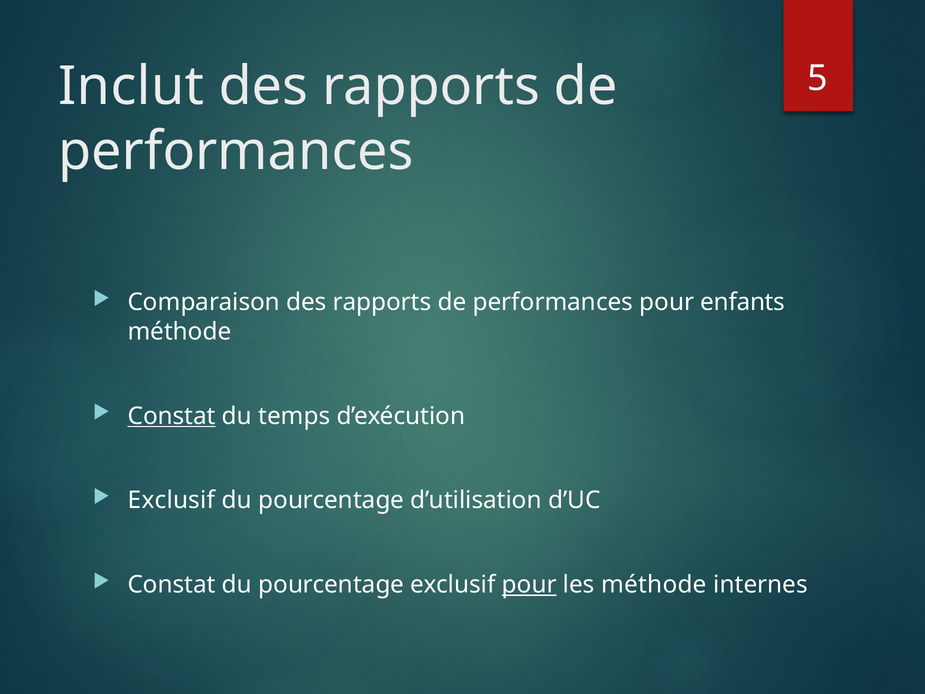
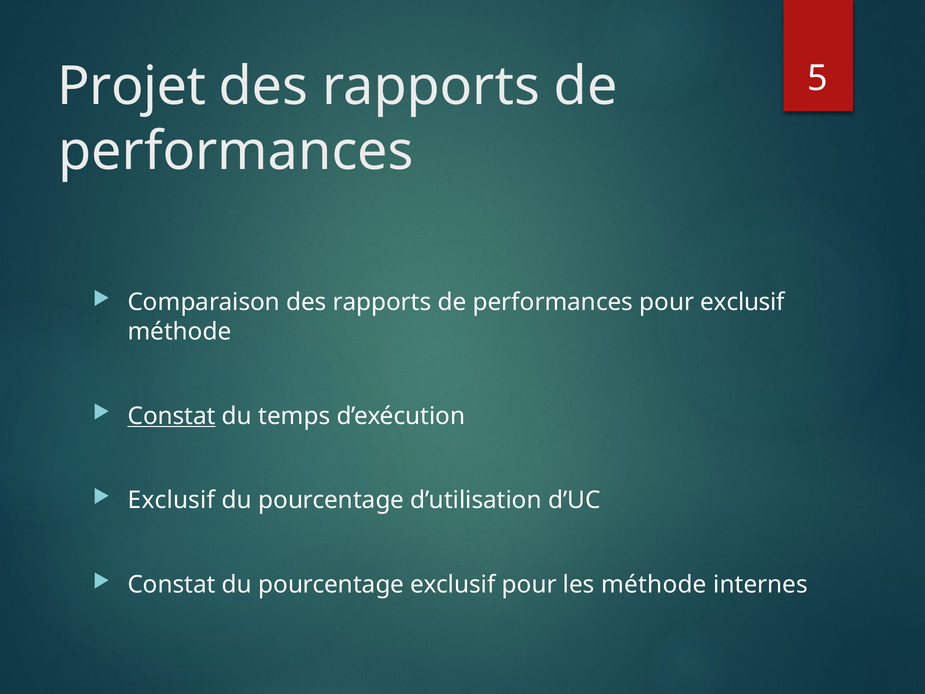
Inclut: Inclut -> Projet
pour enfants: enfants -> exclusif
pour at (529, 584) underline: present -> none
